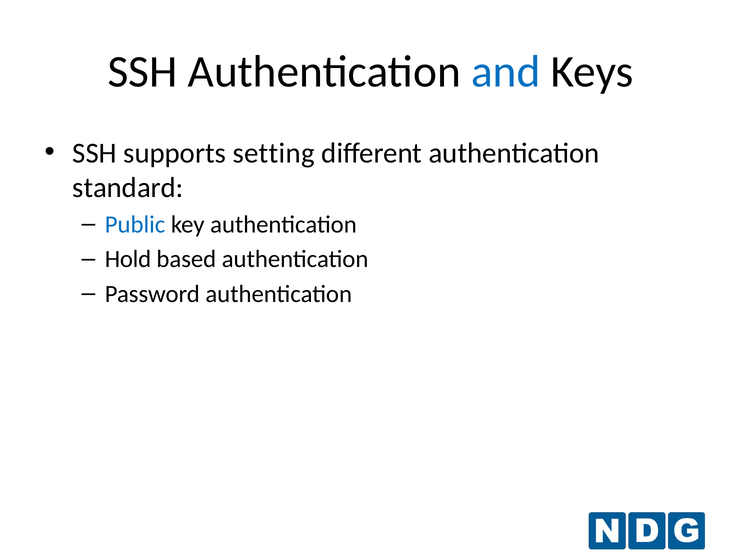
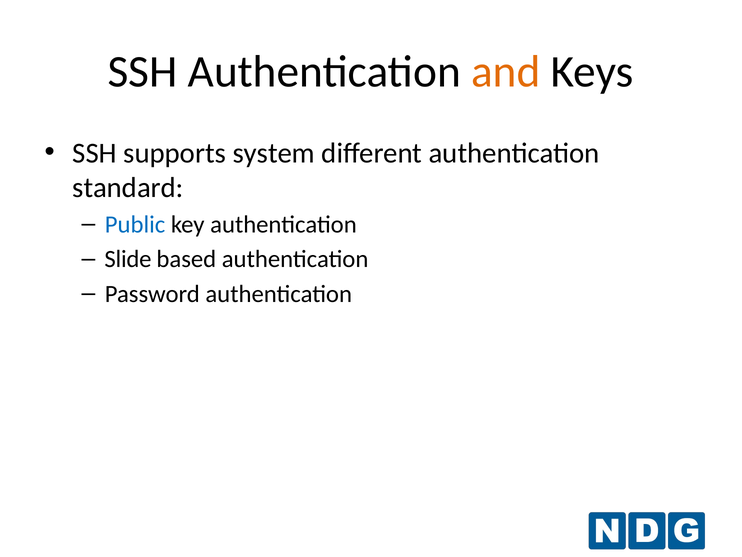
and colour: blue -> orange
setting: setting -> system
Hold: Hold -> Slide
